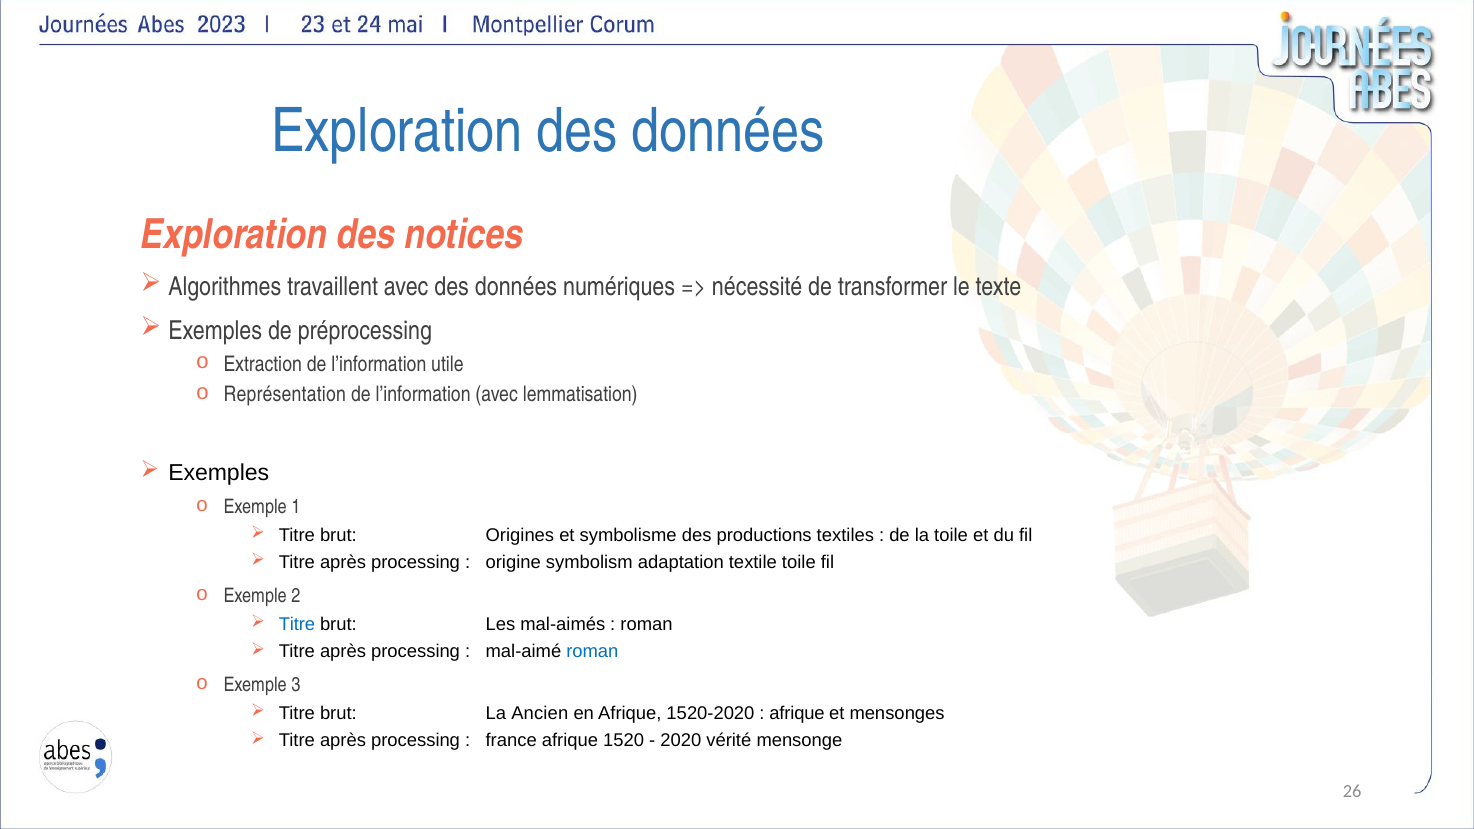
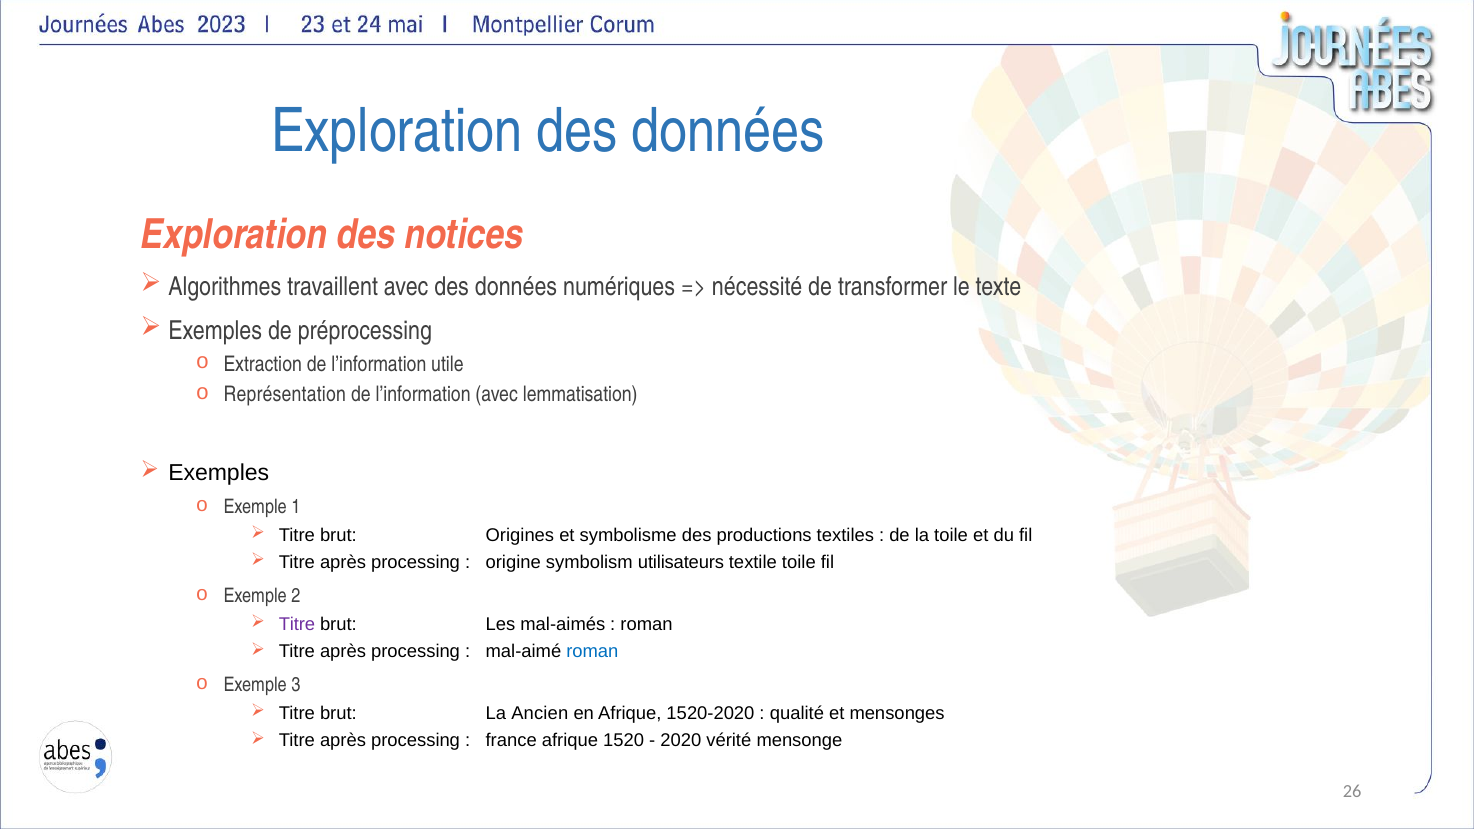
adaptation: adaptation -> utilisateurs
Titre at (297, 624) colour: blue -> purple
afrique at (797, 713): afrique -> qualité
